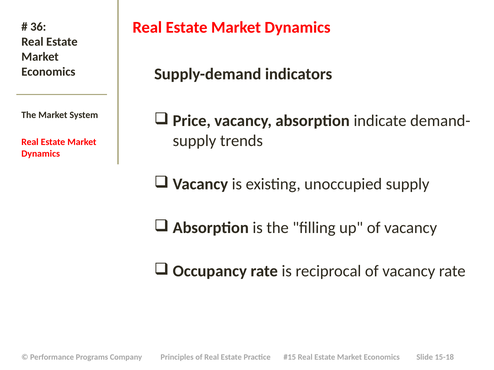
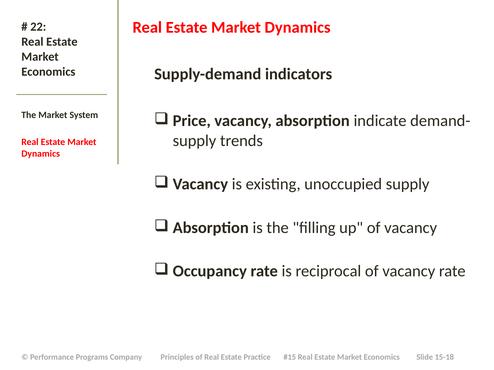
36: 36 -> 22
